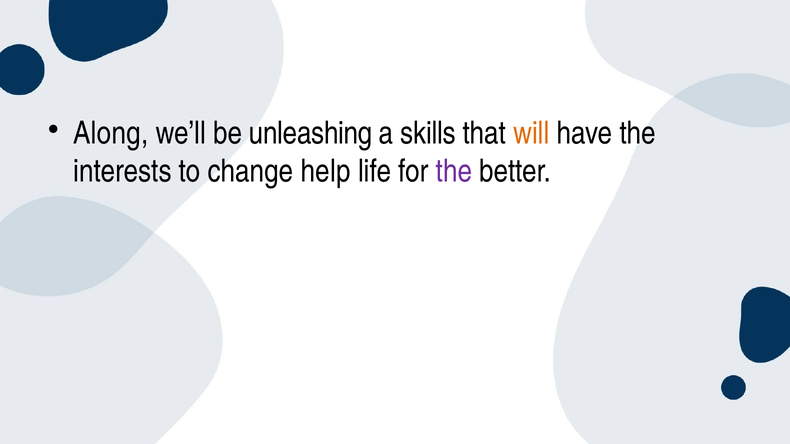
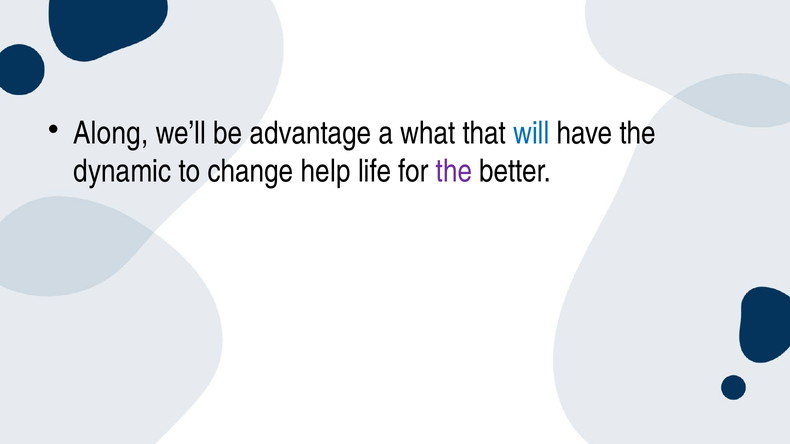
unleashing: unleashing -> advantage
skills: skills -> what
will colour: orange -> blue
interests: interests -> dynamic
